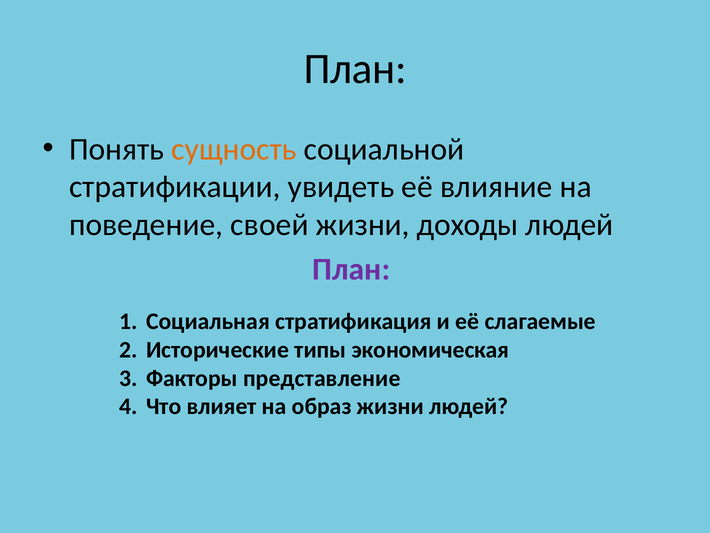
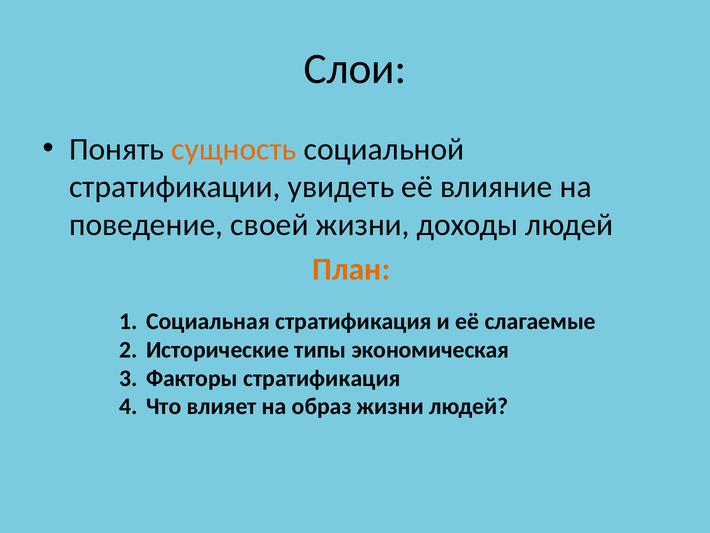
План at (355, 69): План -> Слои
План at (351, 269) colour: purple -> orange
Факторы представление: представление -> стратификация
